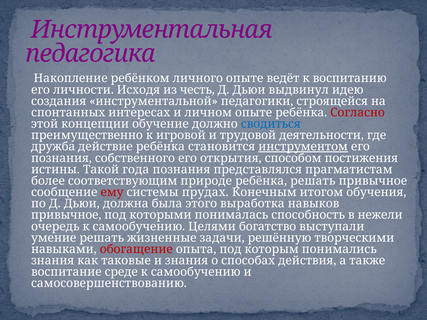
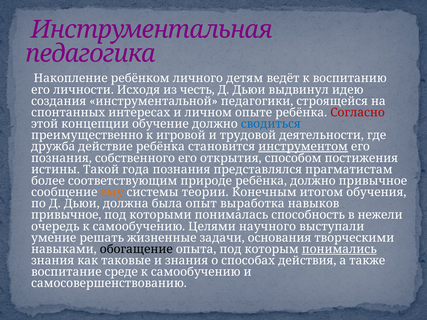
личного опыте: опыте -> детям
ребёнка решать: решать -> должно
ему colour: red -> orange
прудах: прудах -> теории
этого: этого -> опыт
богатство: богатство -> научного
решённую: решённую -> основания
обогащение colour: red -> black
понимались underline: none -> present
